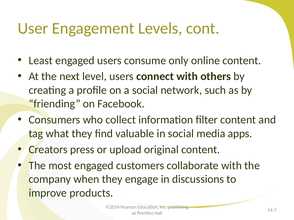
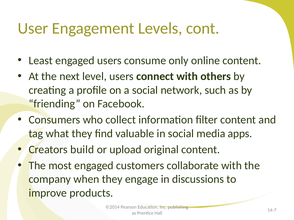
press: press -> build
